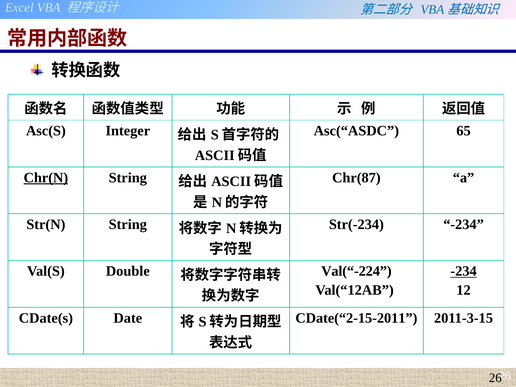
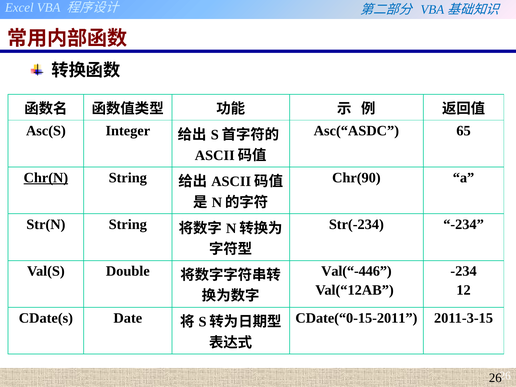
Chr(87: Chr(87 -> Chr(90
Val(“-224: Val(“-224 -> Val(“-446
-234 at (464, 271) underline: present -> none
CDate(“2-15-2011: CDate(“2-15-2011 -> CDate(“0-15-2011
